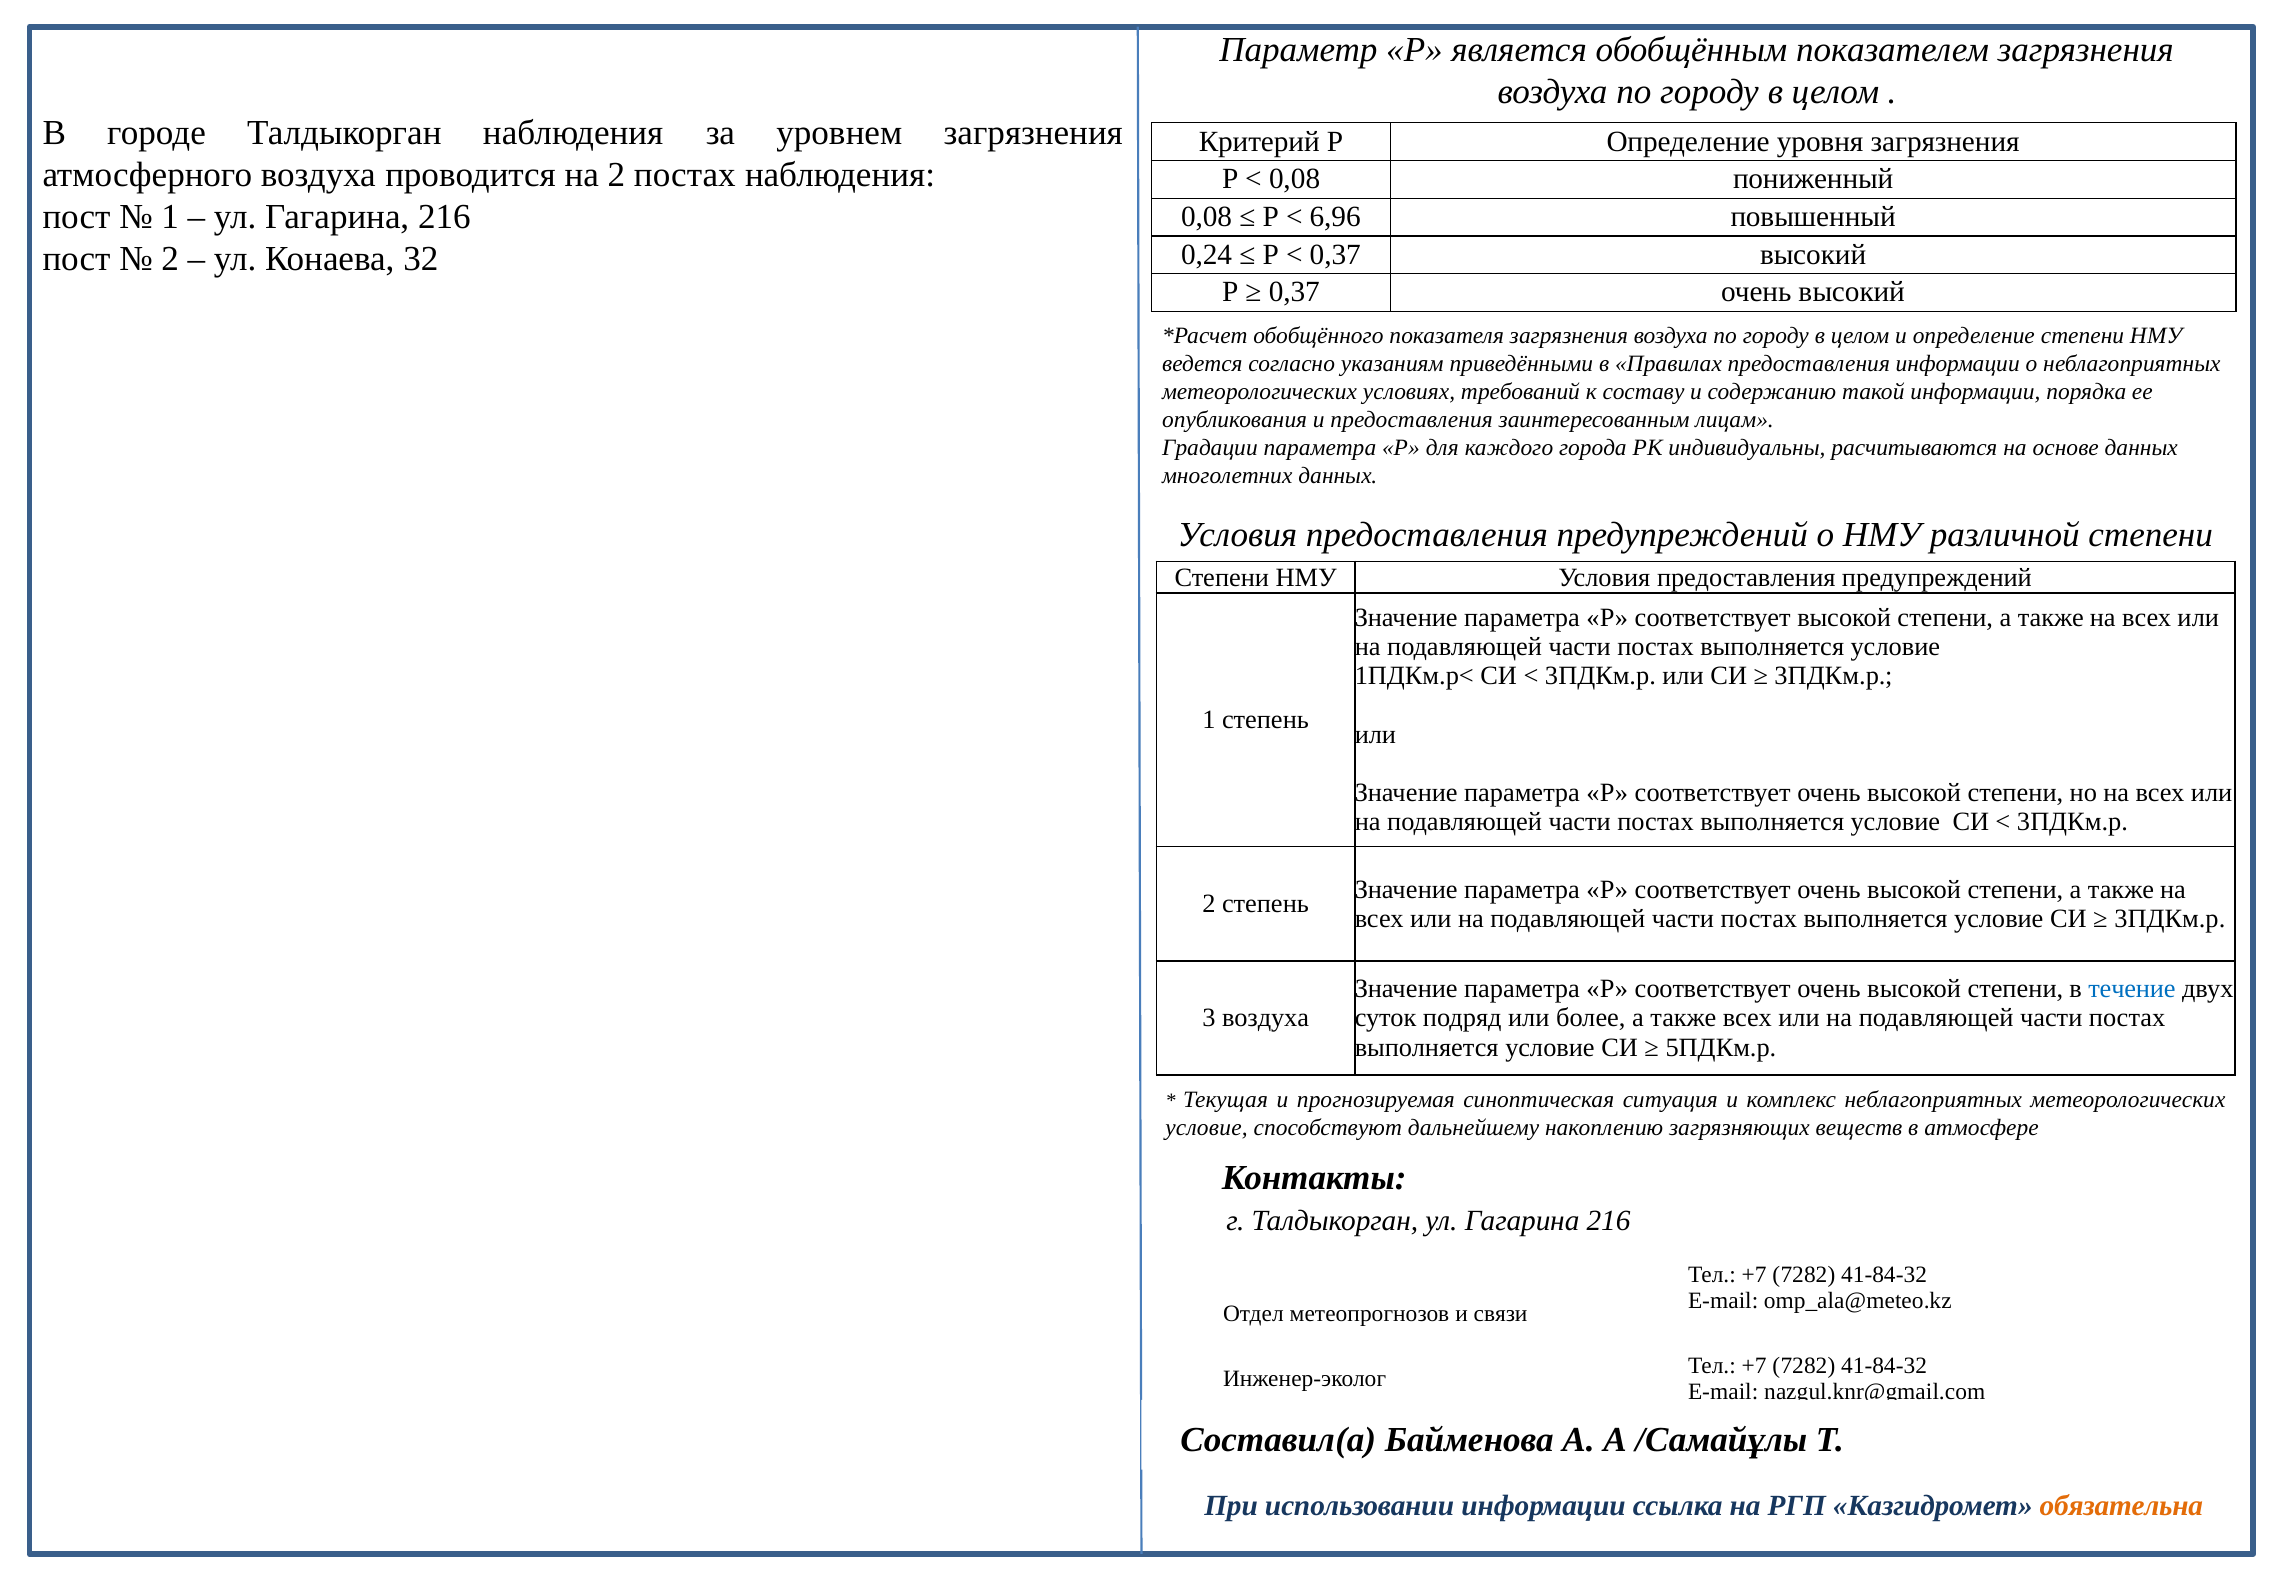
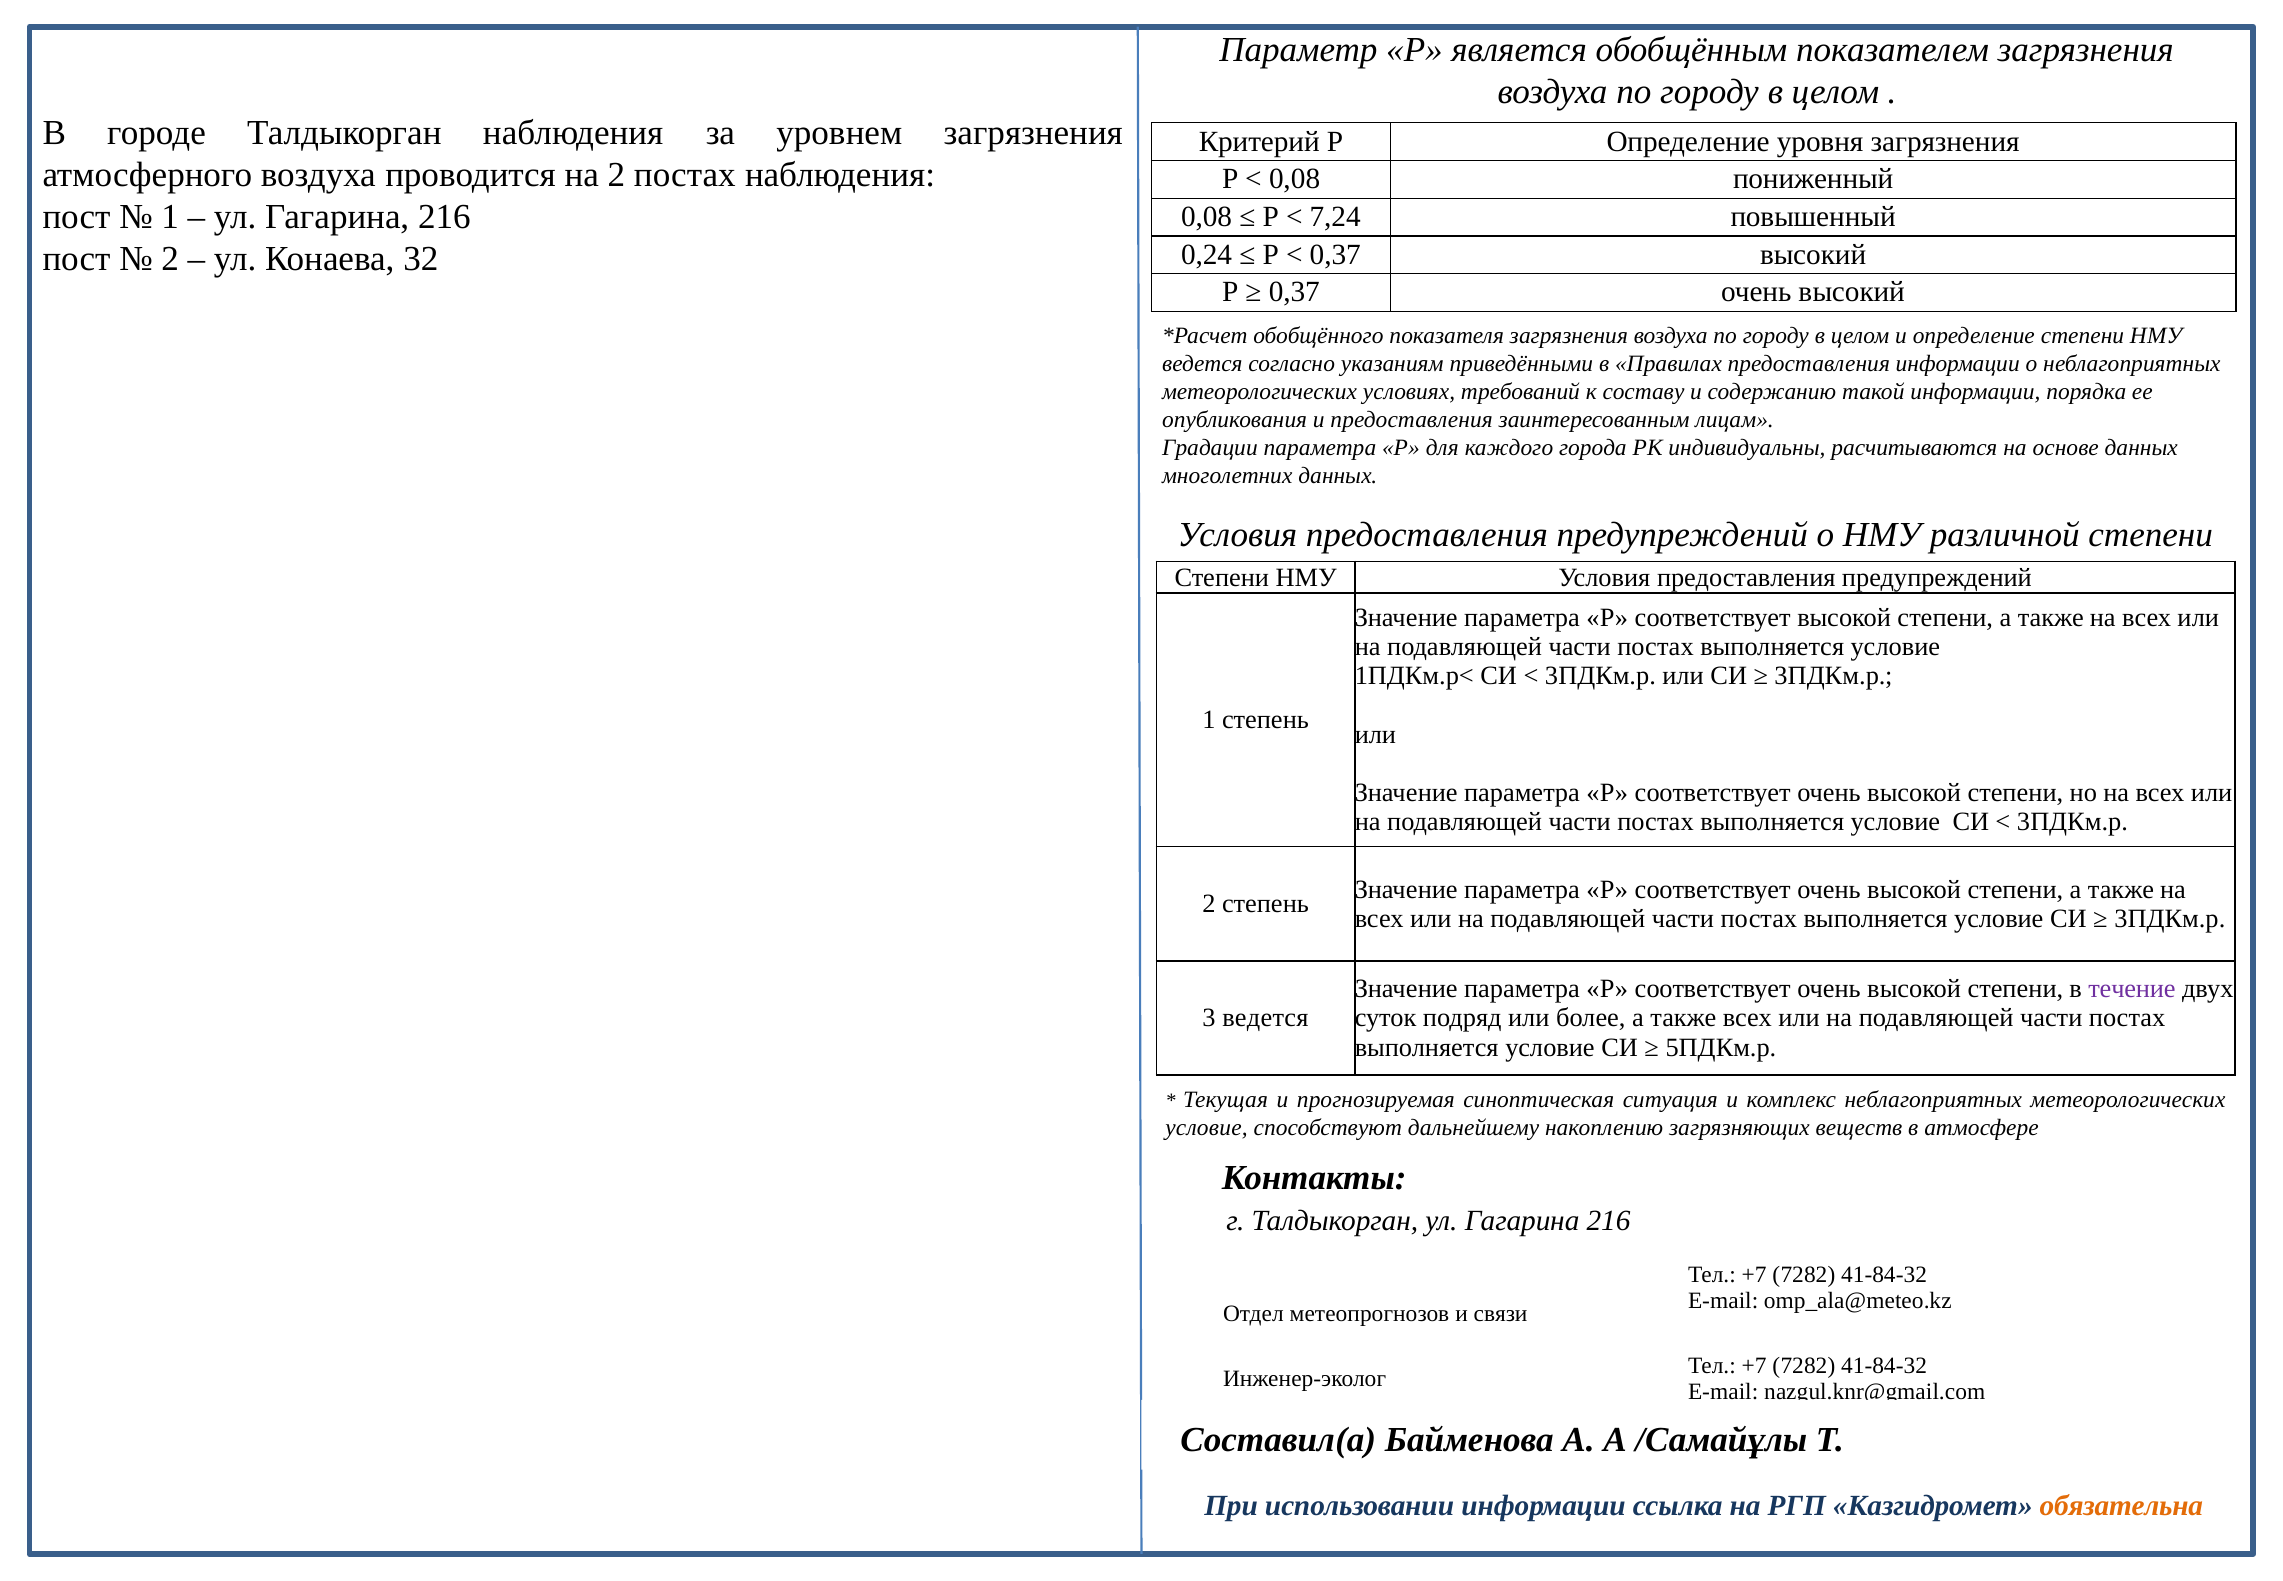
6,96: 6,96 -> 7,24
течение colour: blue -> purple
3 воздуха: воздуха -> ведется
